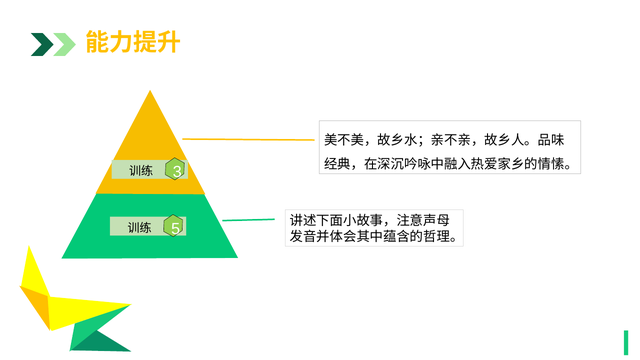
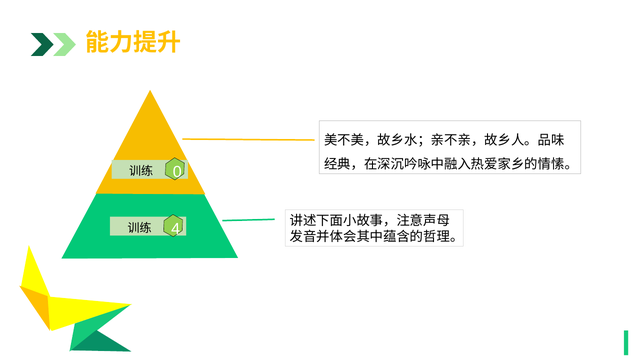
3: 3 -> 0
5: 5 -> 4
